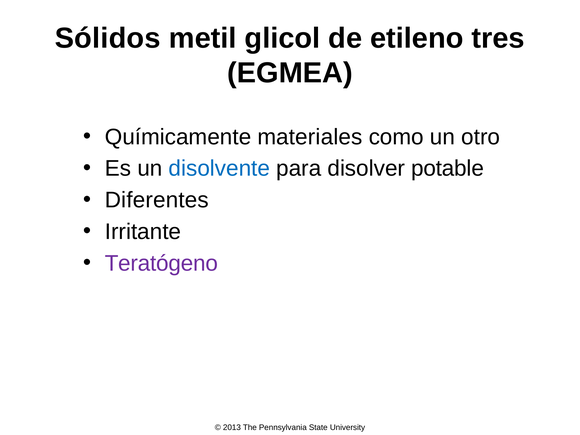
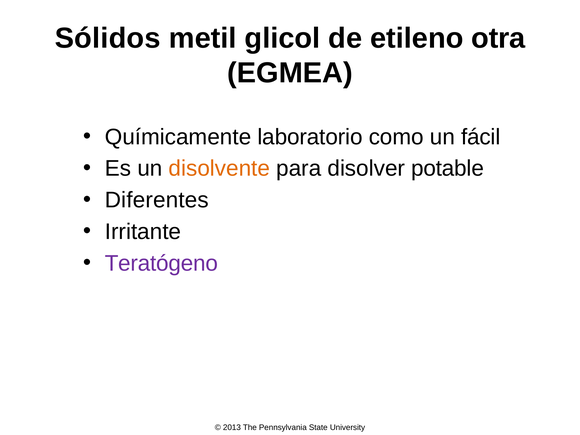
tres: tres -> otra
materiales: materiales -> laboratorio
otro: otro -> fácil
disolvente colour: blue -> orange
